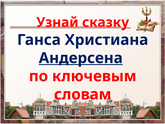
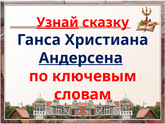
Узнай underline: none -> present
